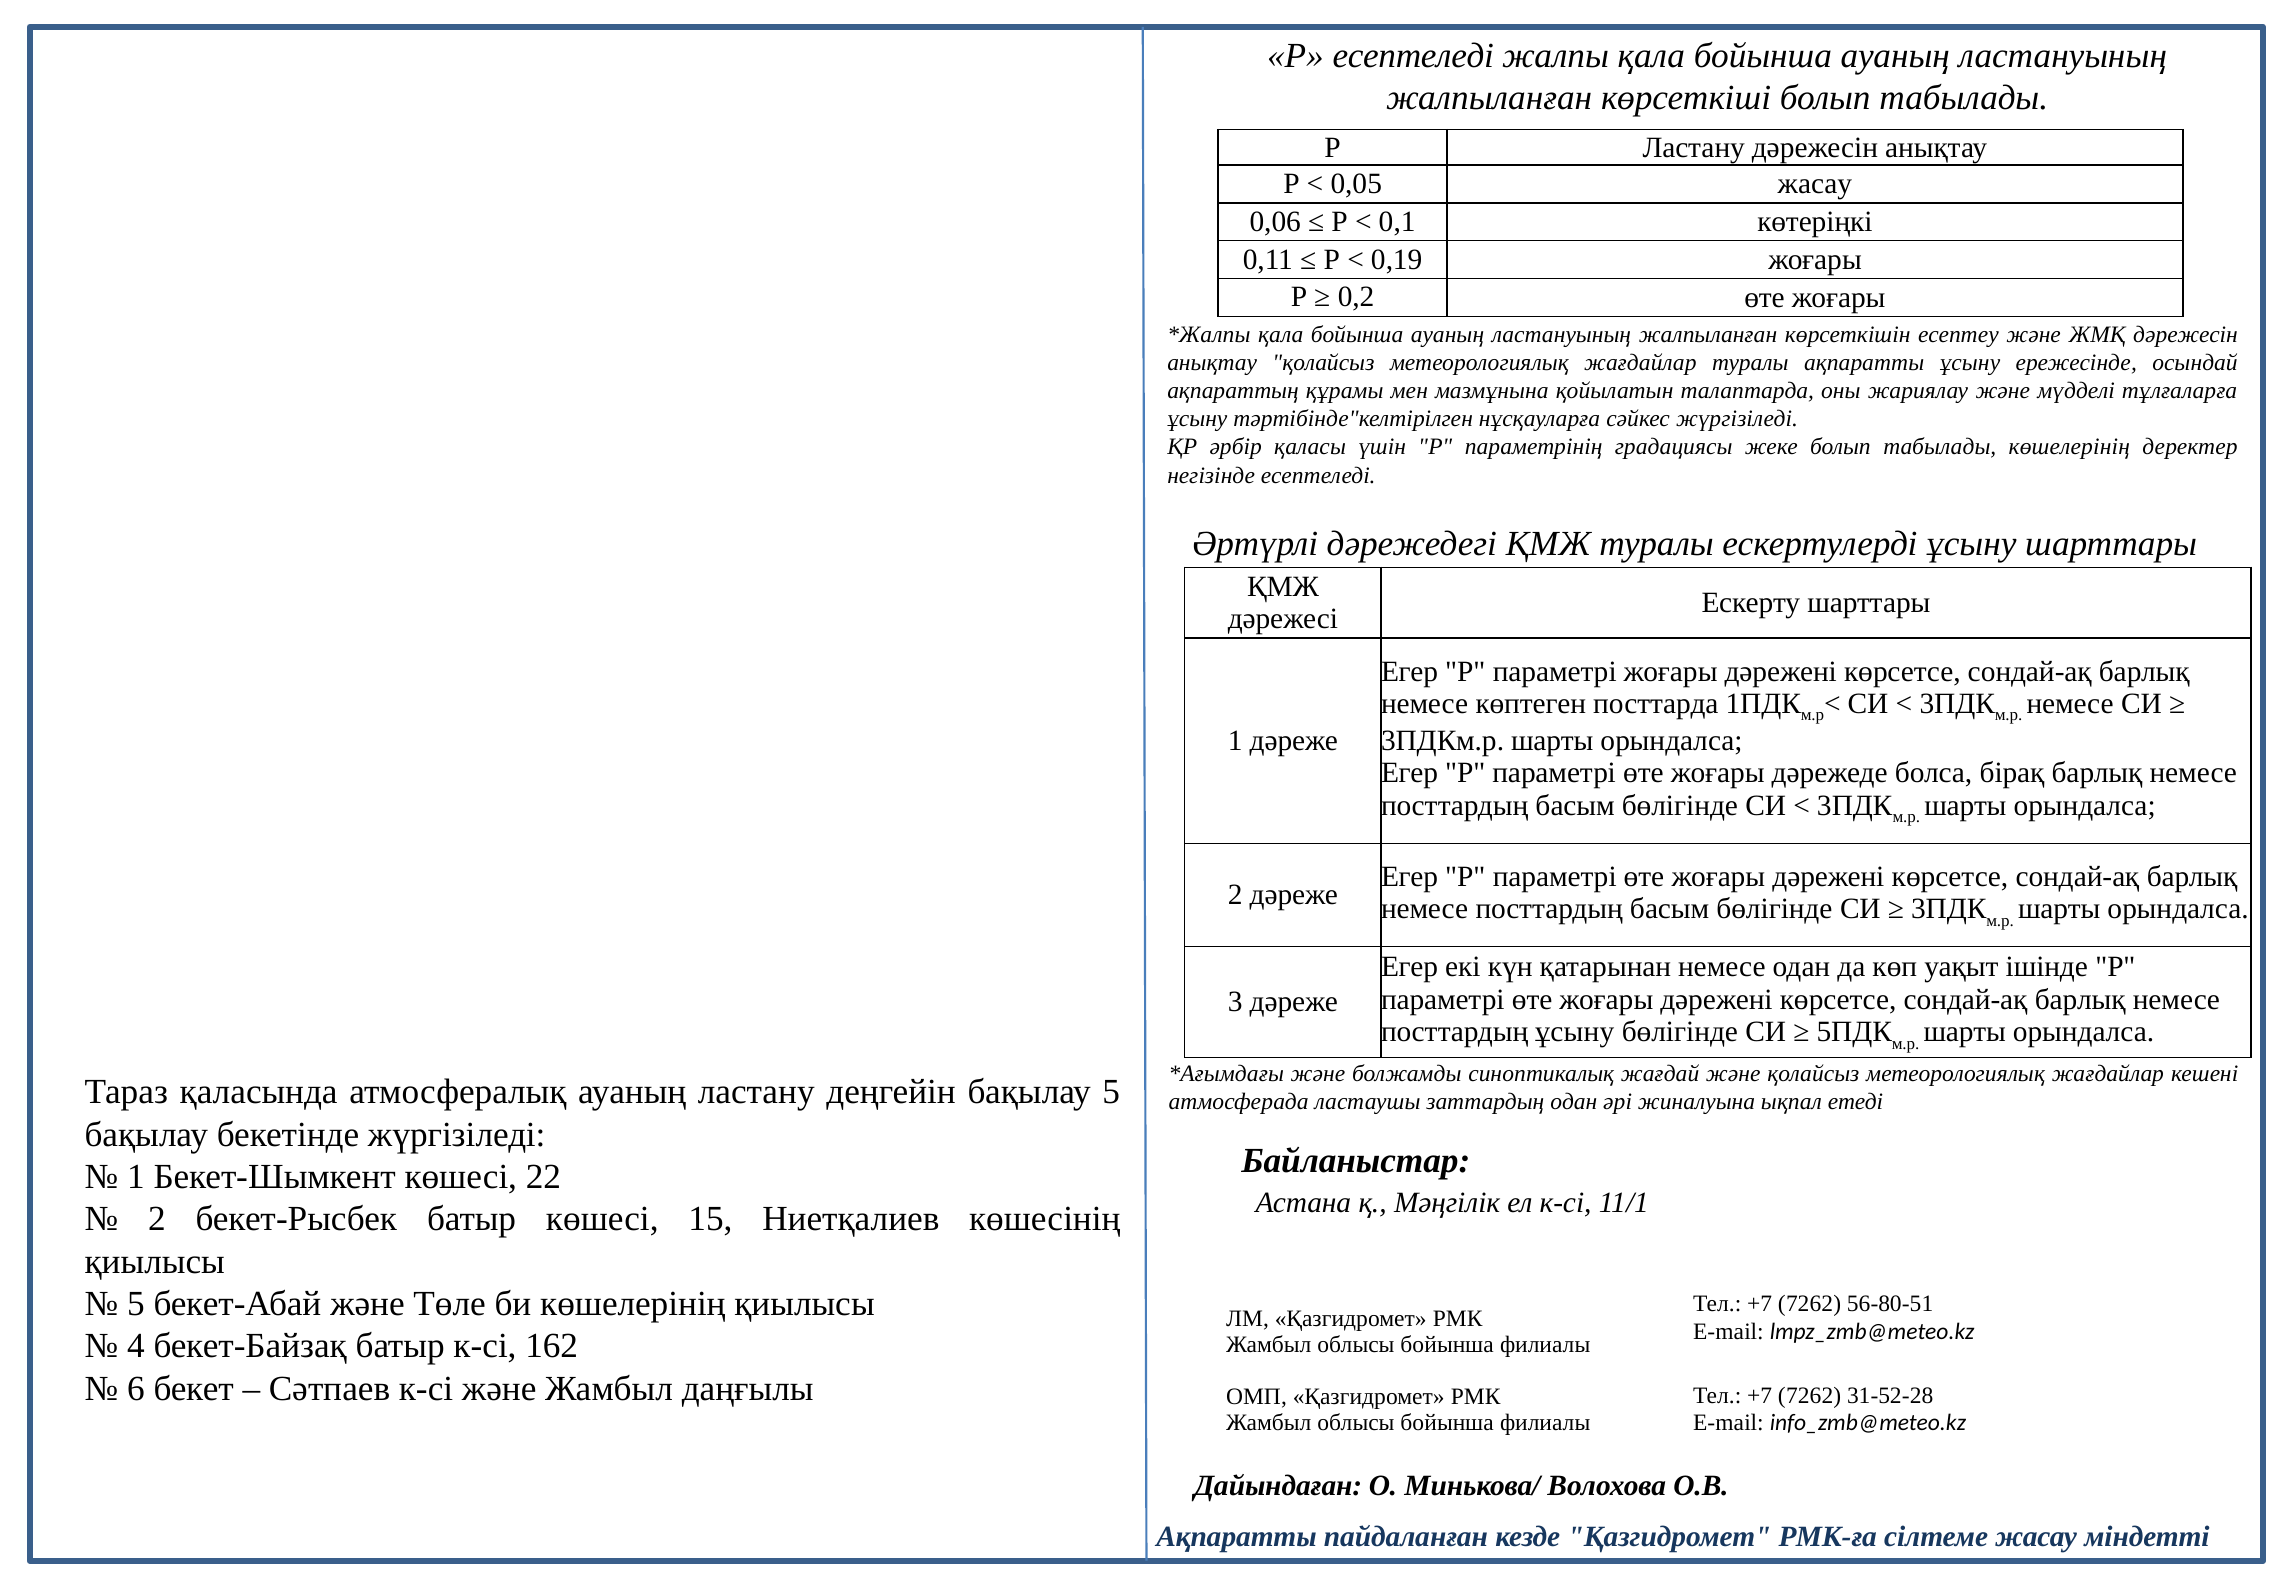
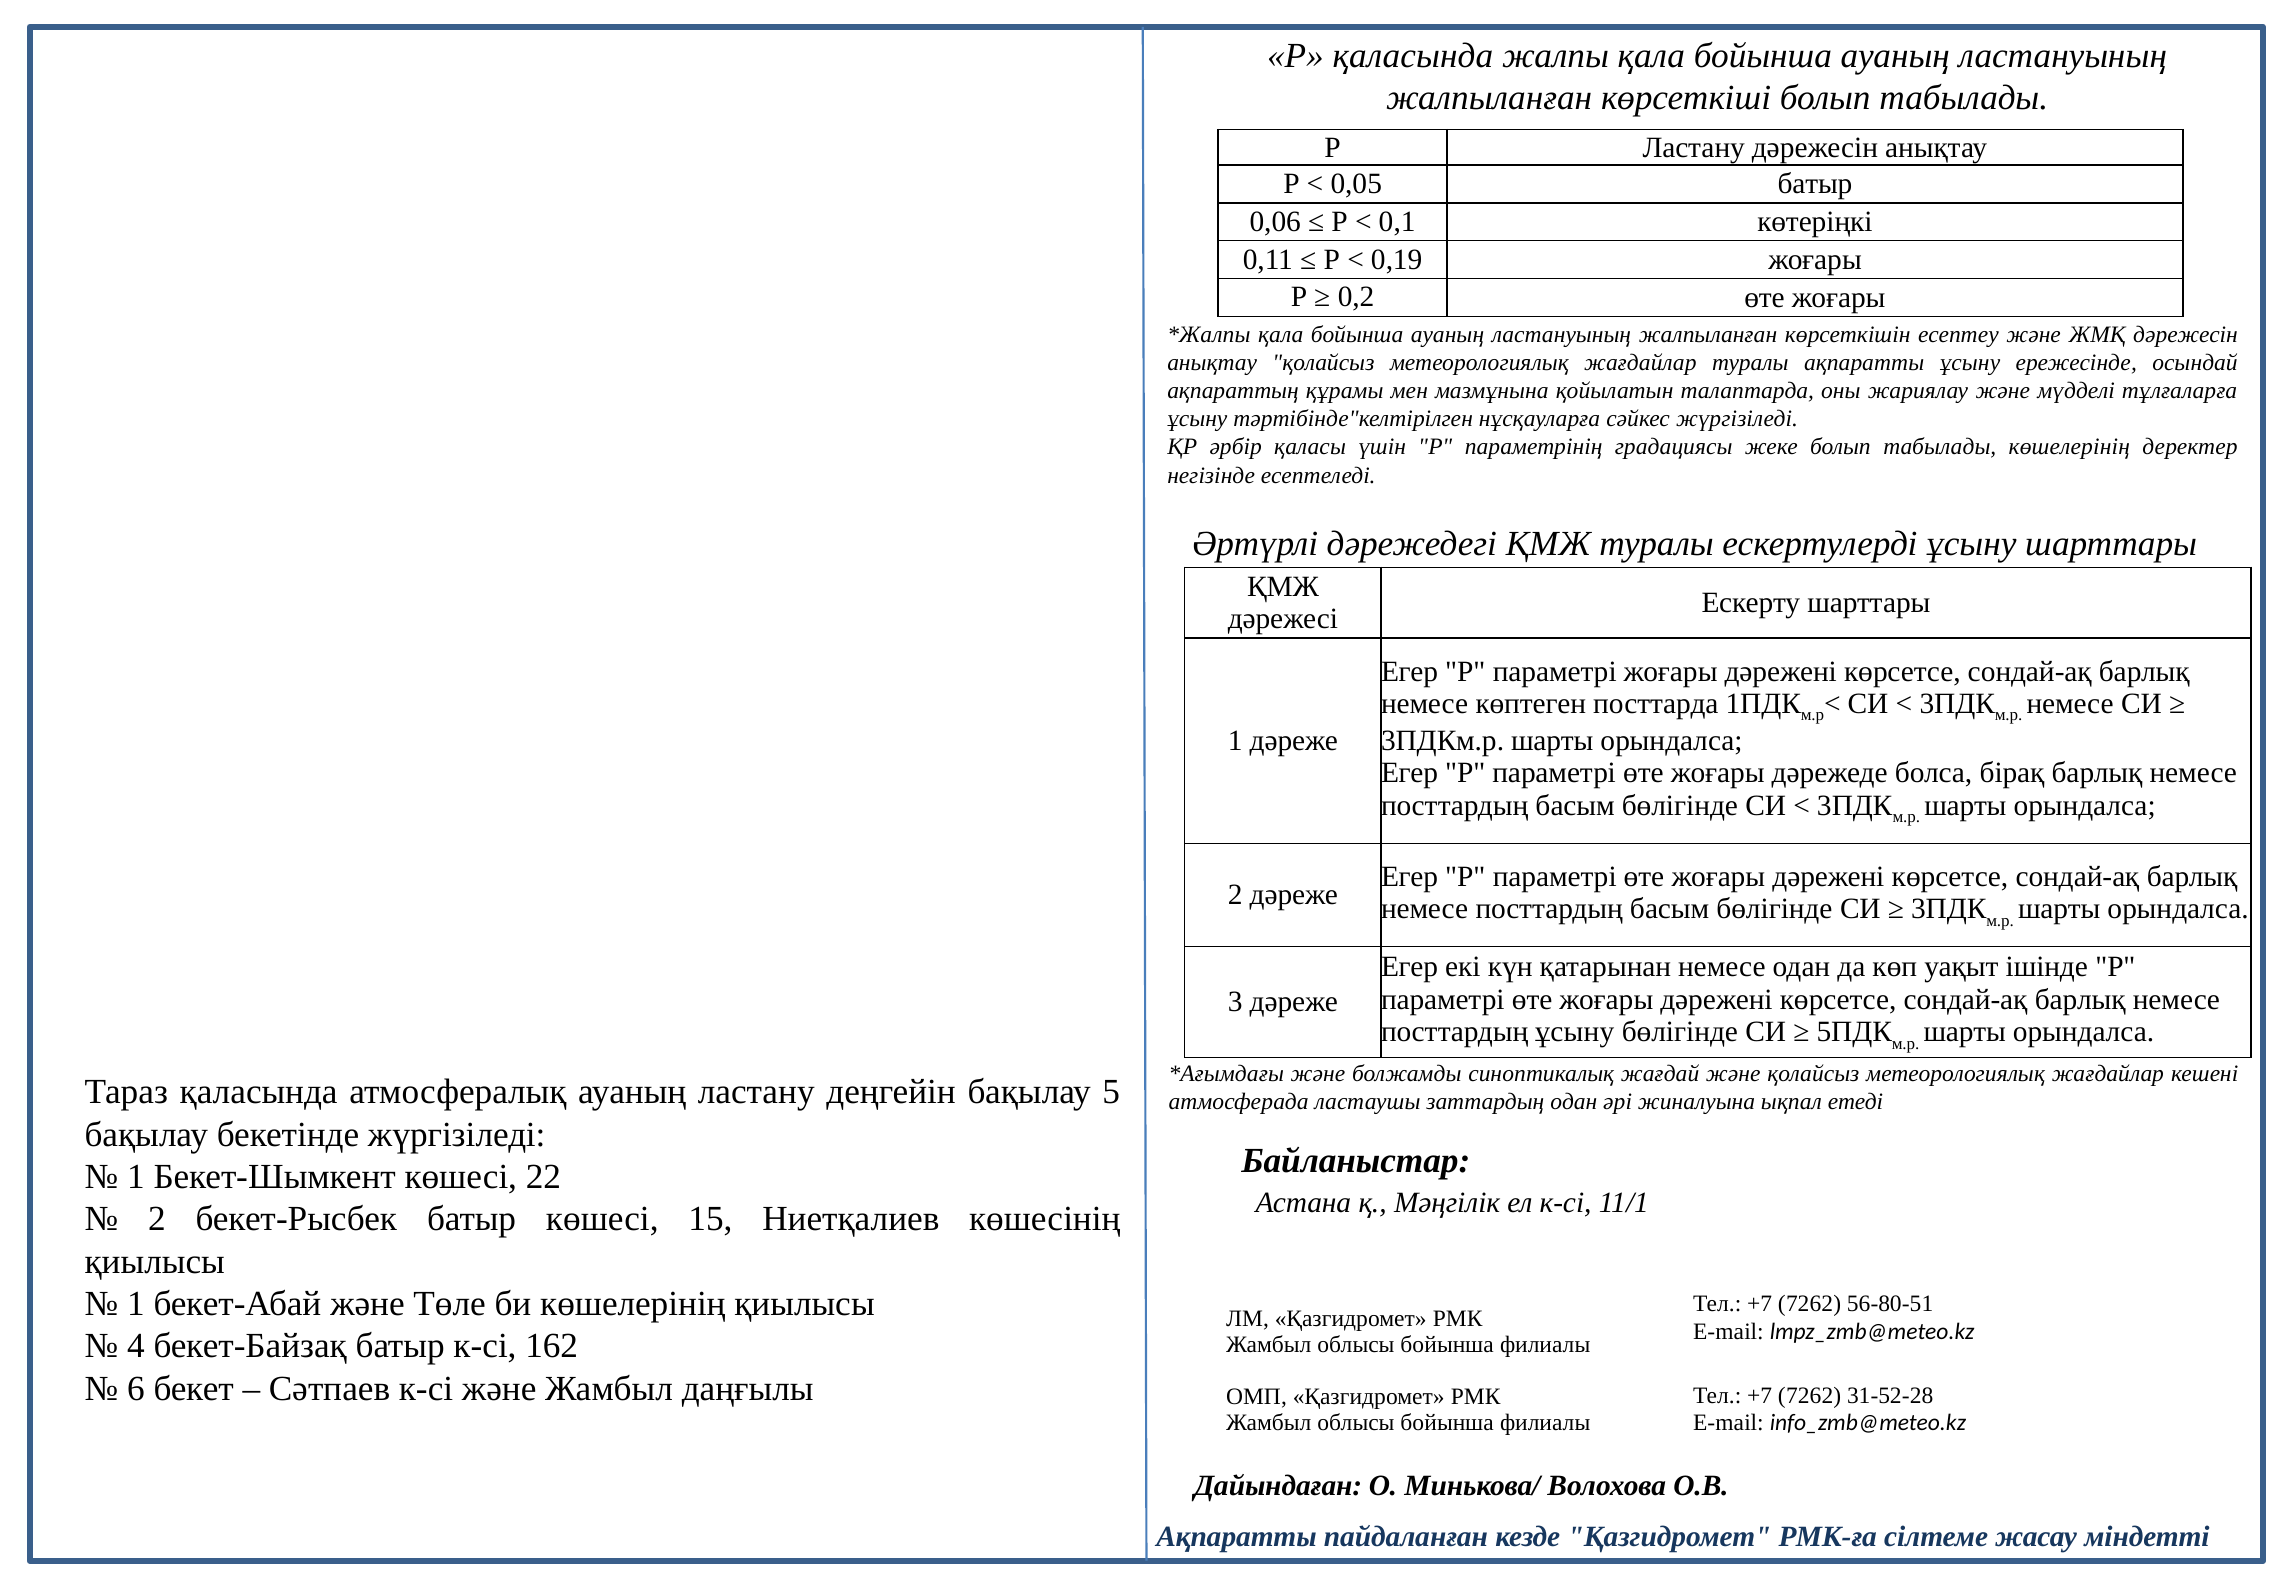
Р есептеледі: есептеледі -> қаласында
0,05 жасау: жасау -> батыр
5 at (136, 1303): 5 -> 1
